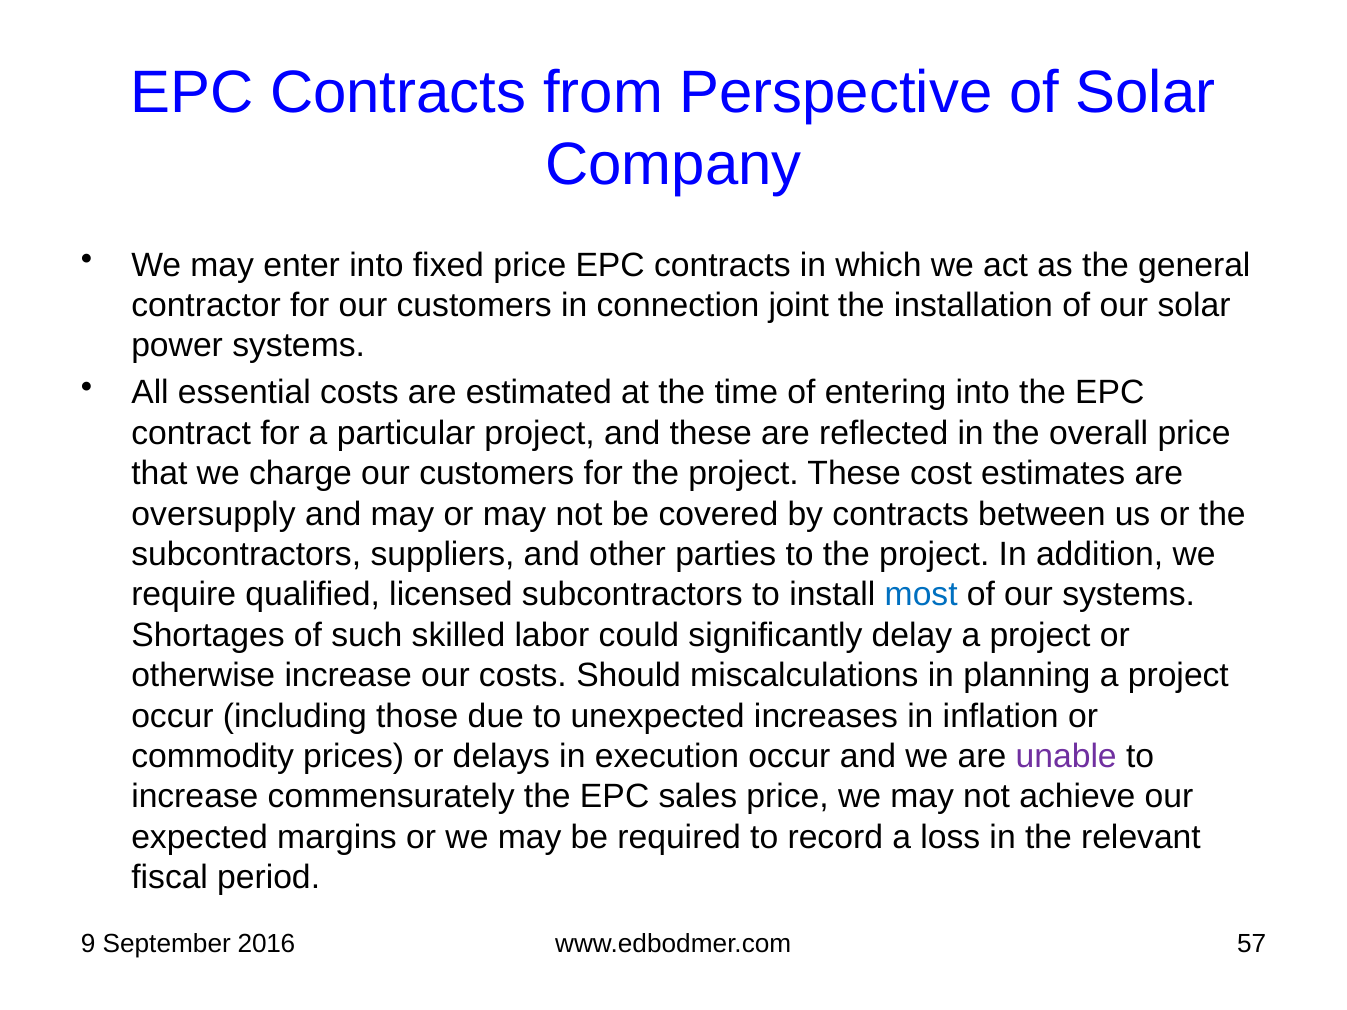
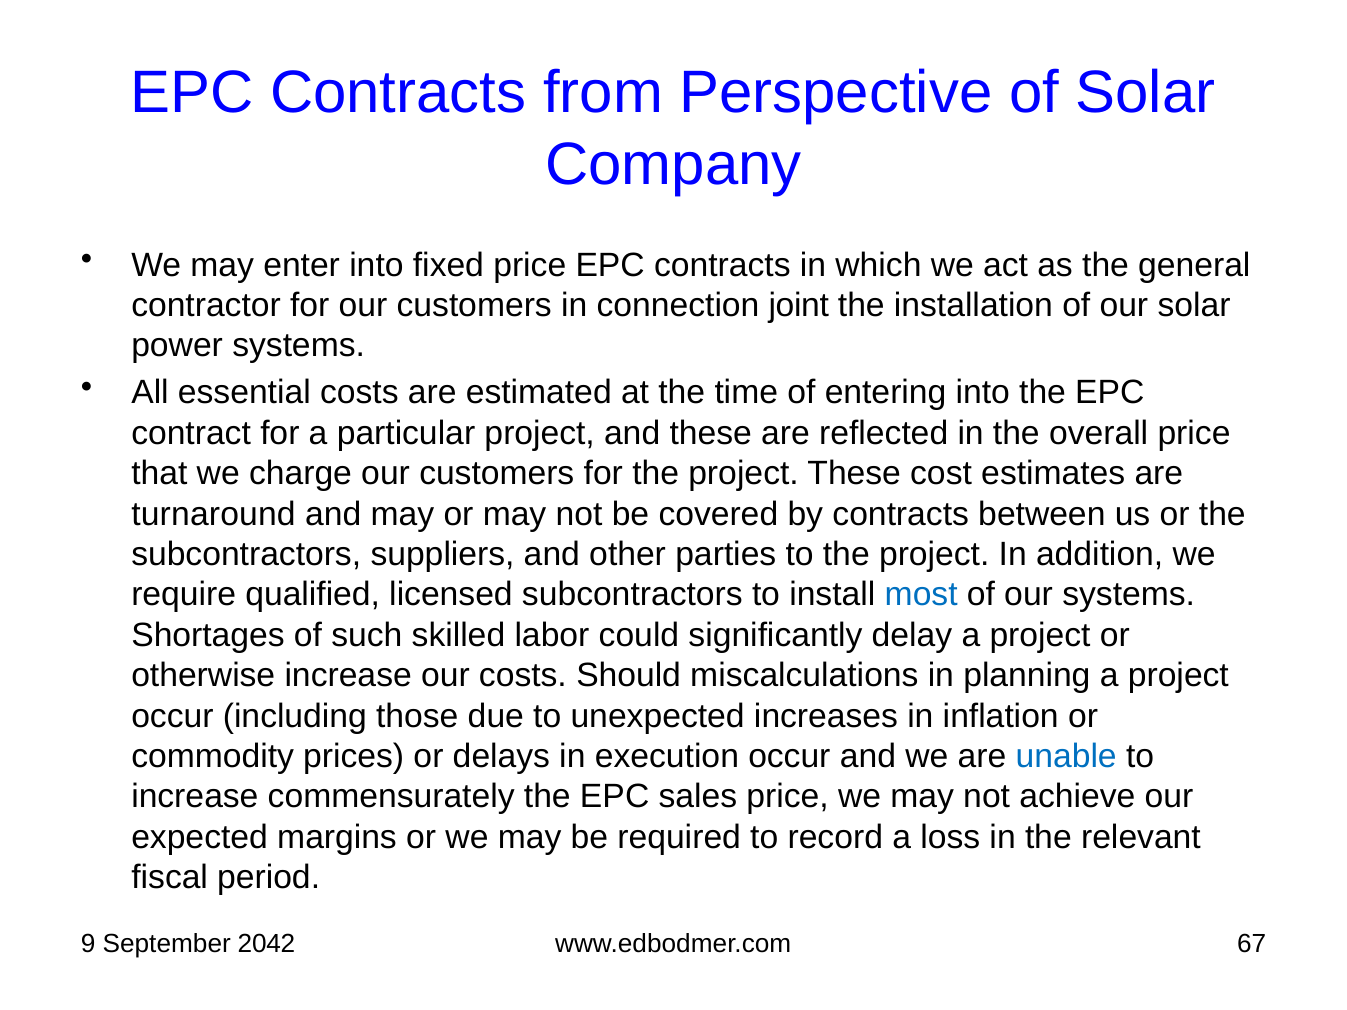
oversupply: oversupply -> turnaround
unable colour: purple -> blue
2016: 2016 -> 2042
57: 57 -> 67
